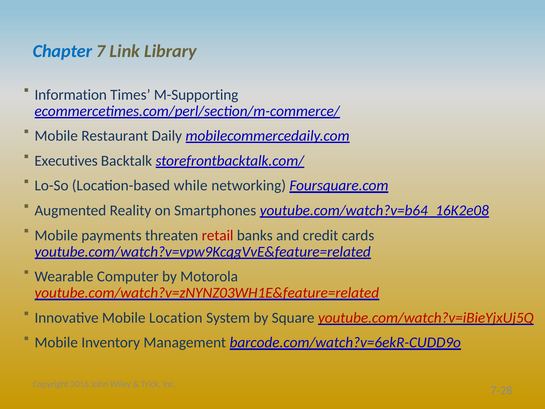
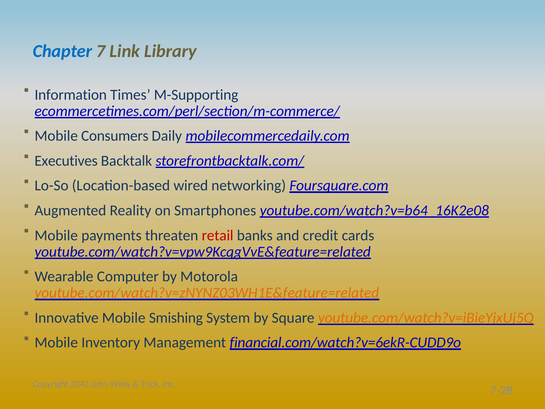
Restaurant: Restaurant -> Consumers
while: while -> wired
youtube.com/watch?v=zNYNZ03WH1E&feature=related colour: red -> orange
Location: Location -> Smishing
youtube.com/watch?v=iBieYjxUj5Q colour: red -> orange
barcode.com/watch?v=6ekR-CUDD9o: barcode.com/watch?v=6ekR-CUDD9o -> financial.com/watch?v=6ekR-CUDD9o
2016: 2016 -> 2042
